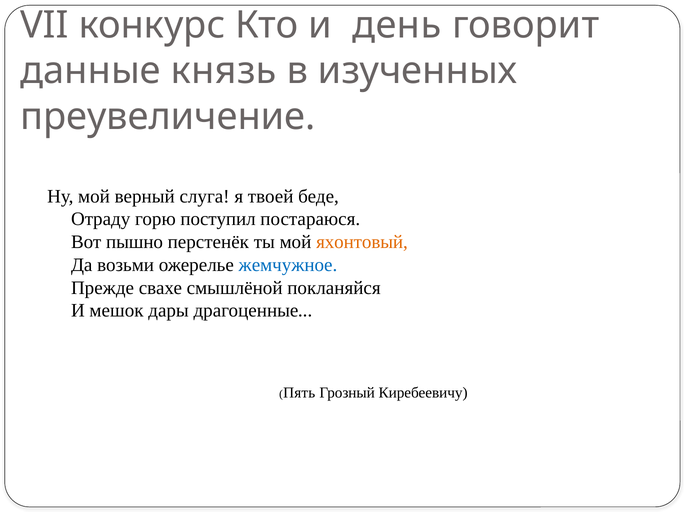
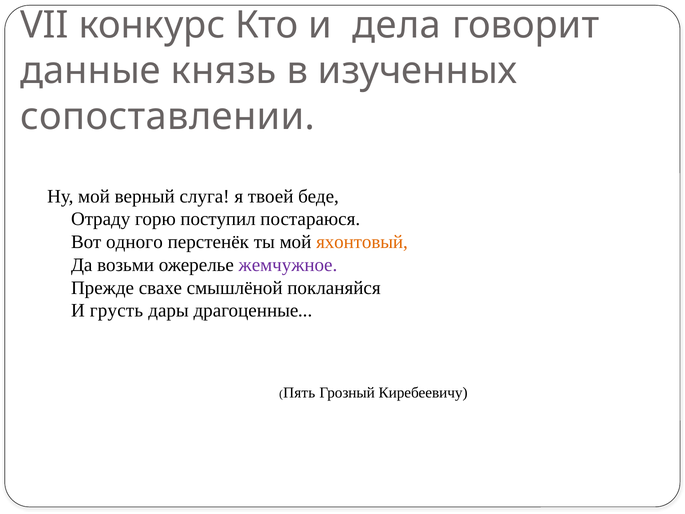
день: день -> дела
преувеличение: преувеличение -> сопоставлении
пышно: пышно -> одного
жемчужное colour: blue -> purple
мешок: мешок -> грусть
